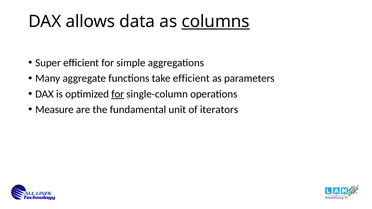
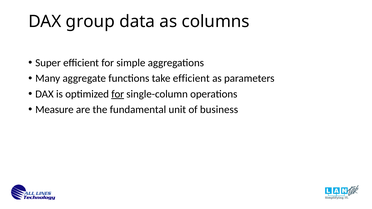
allows: allows -> group
columns underline: present -> none
iterators: iterators -> business
